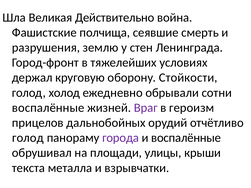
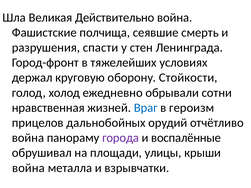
землю: землю -> спасти
воспалённые at (48, 108): воспалённые -> нравственная
Враг colour: purple -> blue
голод at (28, 138): голод -> война
текста at (28, 168): текста -> война
